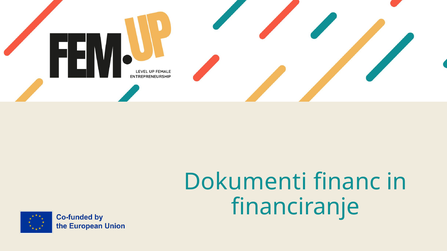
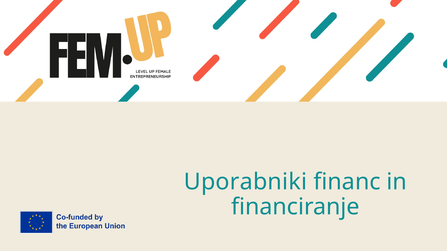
Dokumenti: Dokumenti -> Uporabniki
